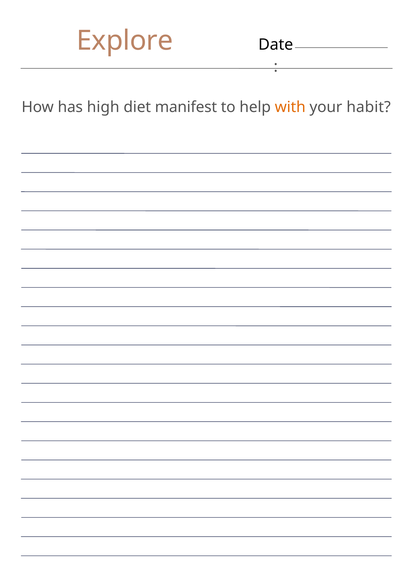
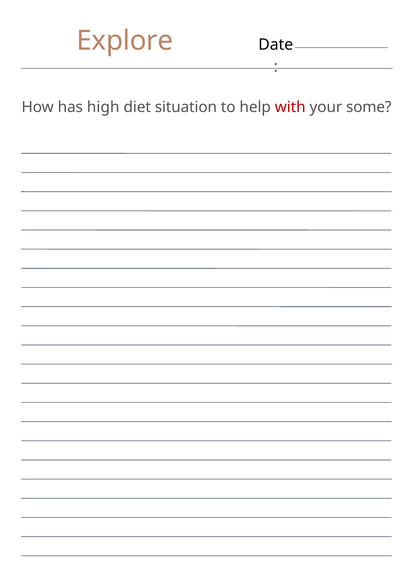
manifest: manifest -> situation
with colour: orange -> red
habit: habit -> some
